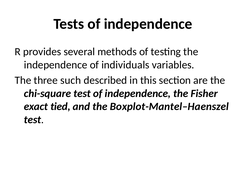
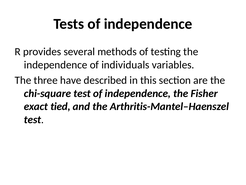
such: such -> have
Boxplot-Mantel–Haenszel: Boxplot-Mantel–Haenszel -> Arthritis-Mantel–Haenszel
